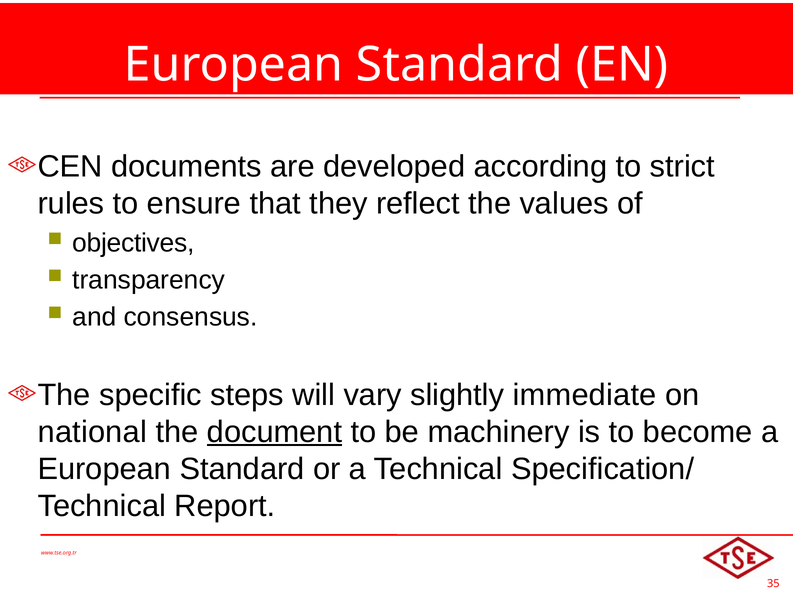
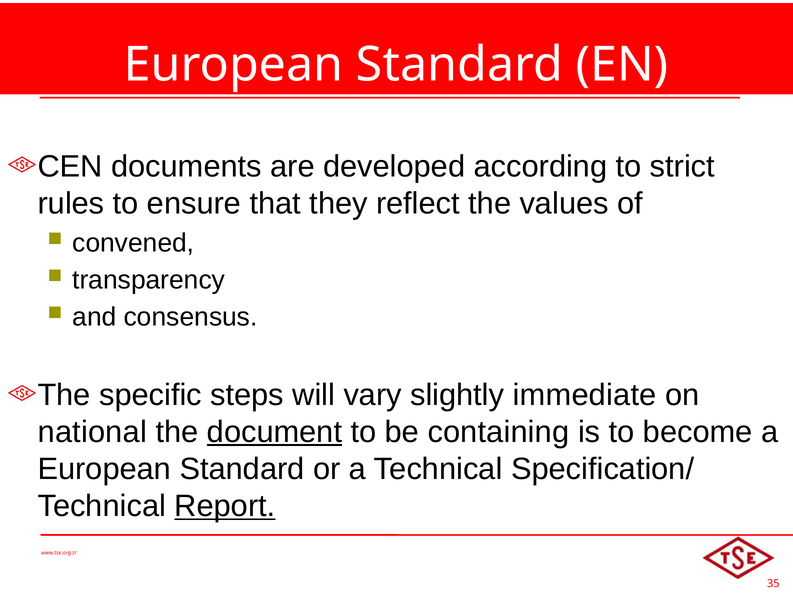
objectives: objectives -> convened
machinery: machinery -> containing
Report underline: none -> present
